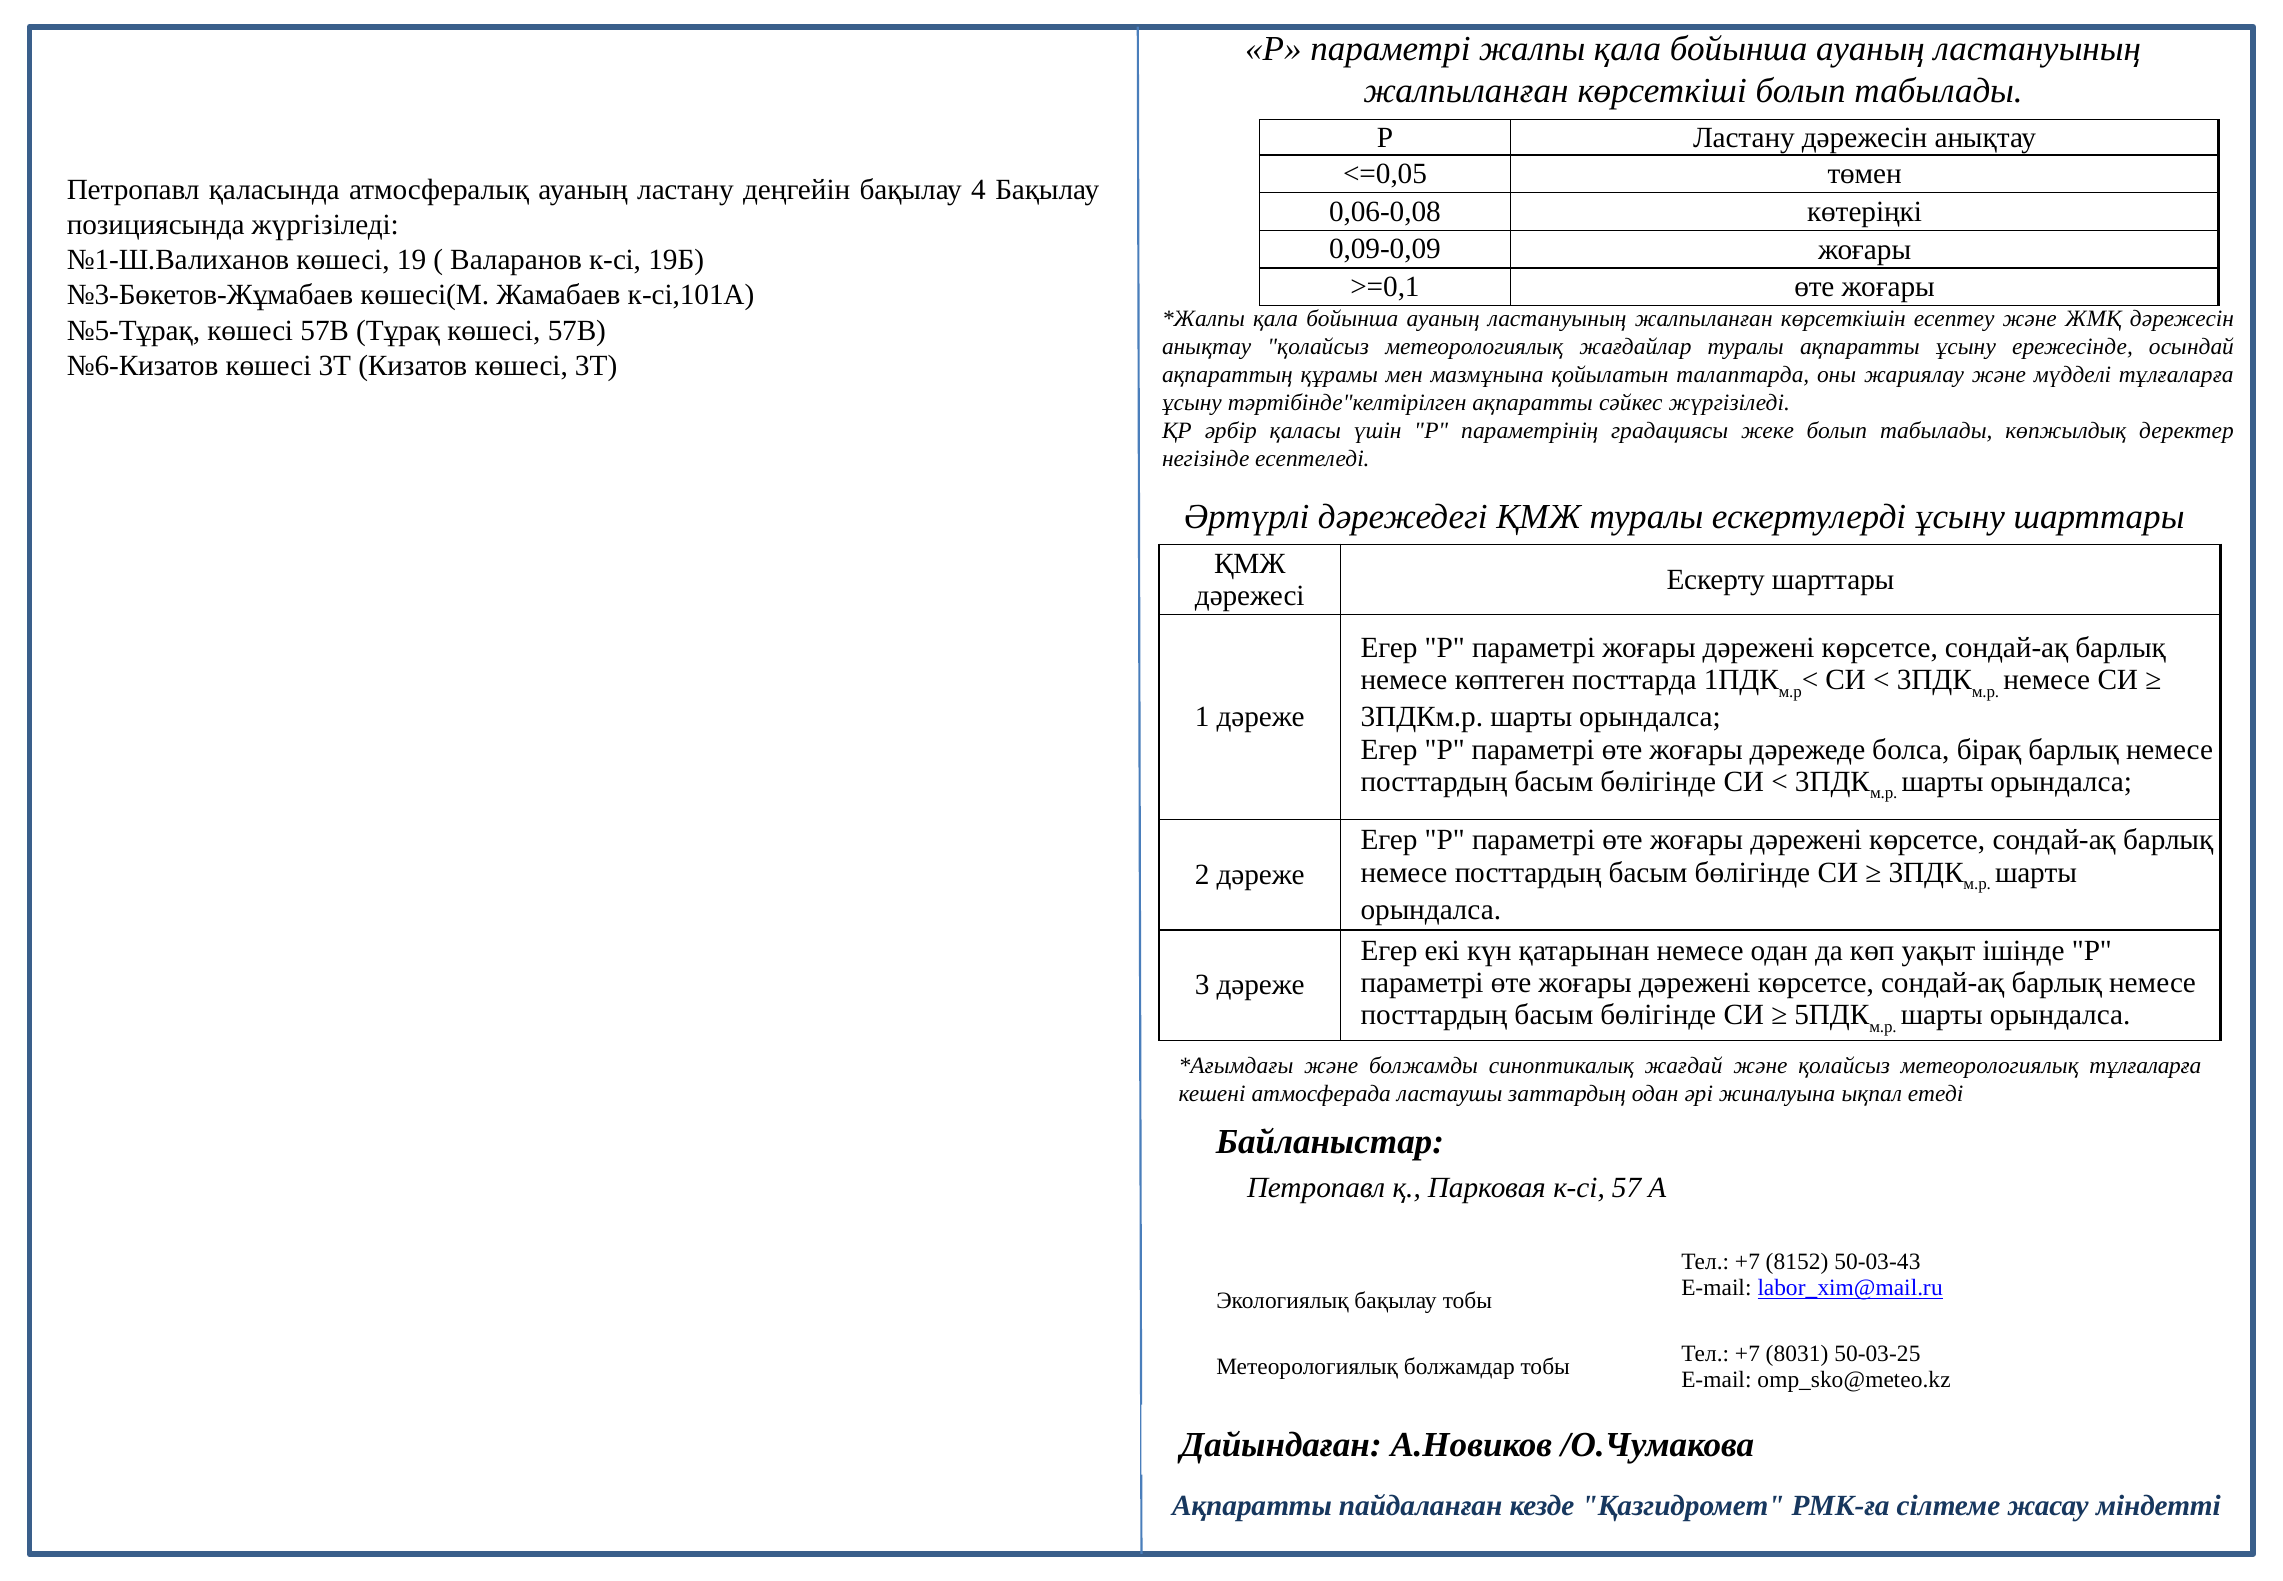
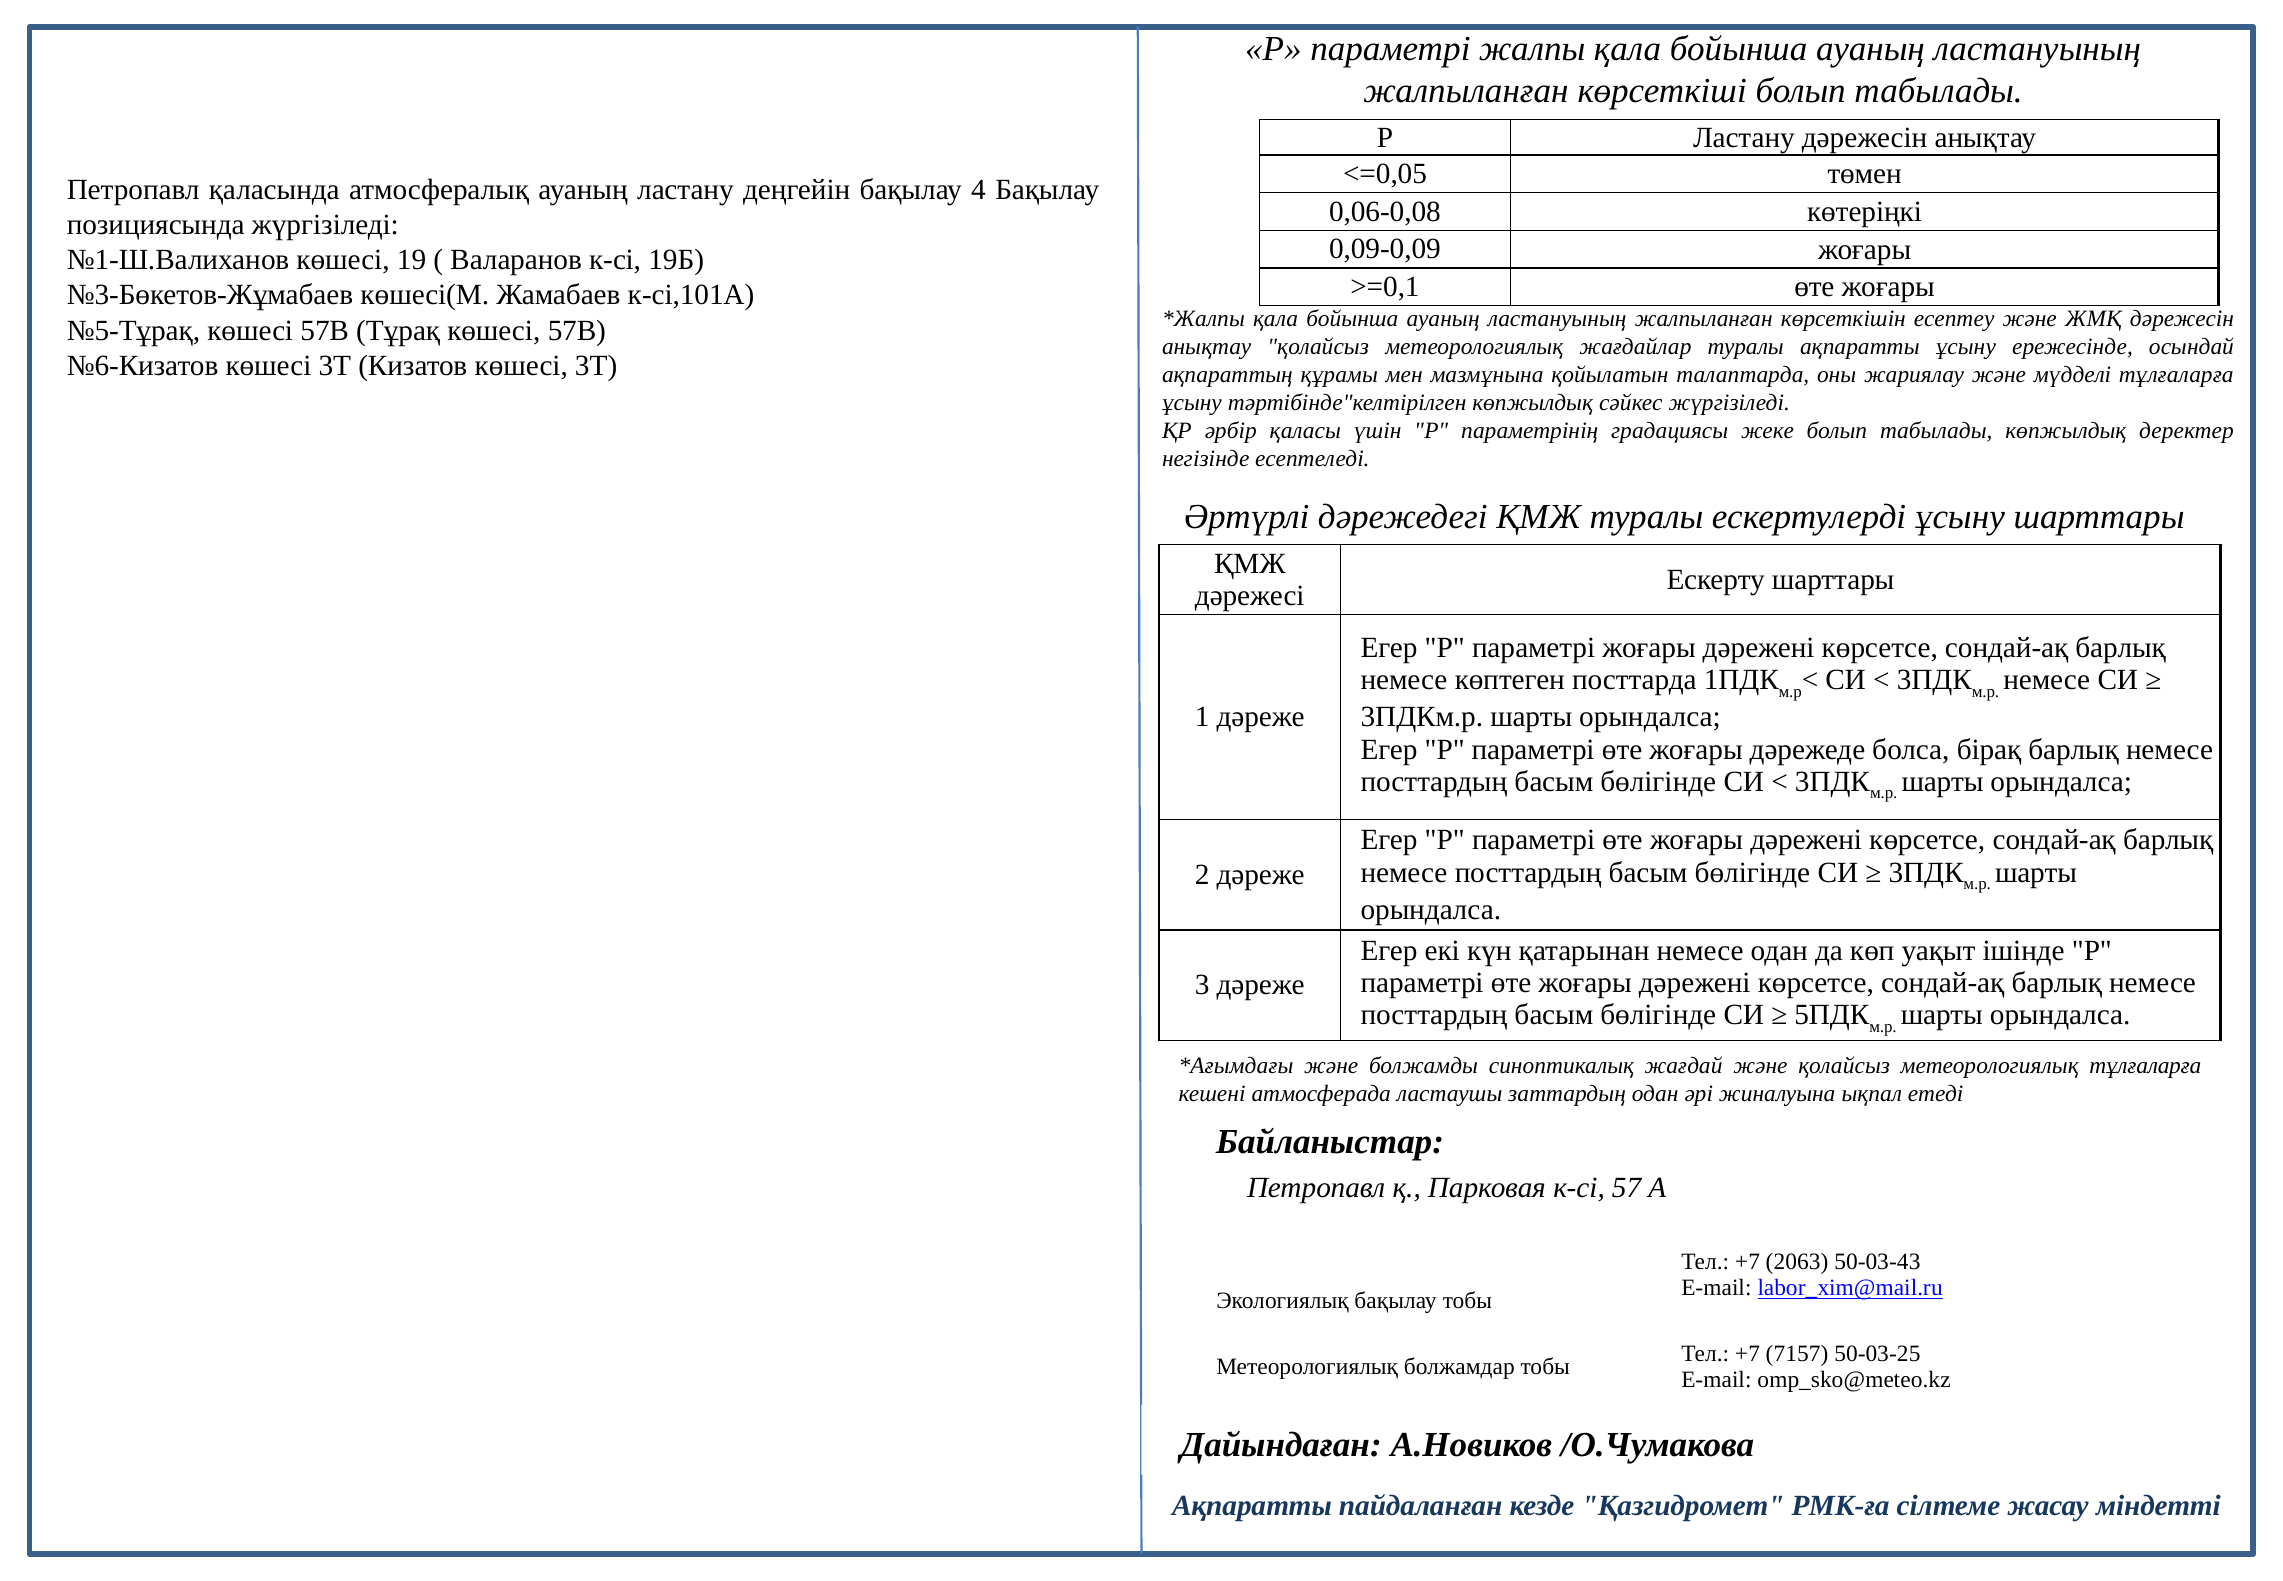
тәртібінде"келтірілген ақпаратты: ақпаратты -> көпжылдық
8152: 8152 -> 2063
8031: 8031 -> 7157
